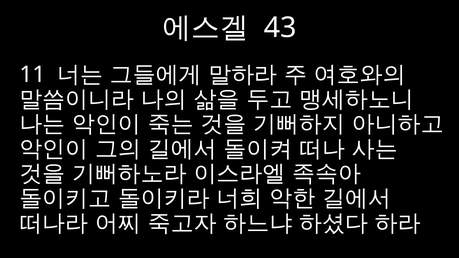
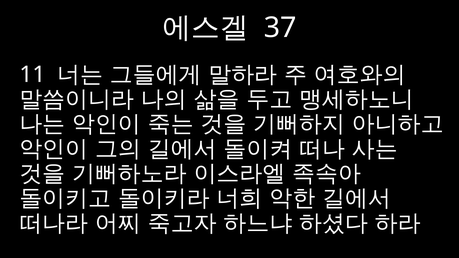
43: 43 -> 37
